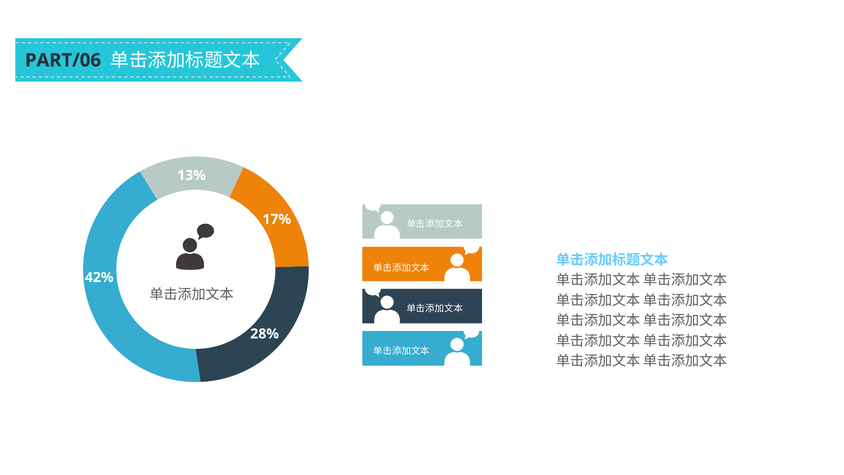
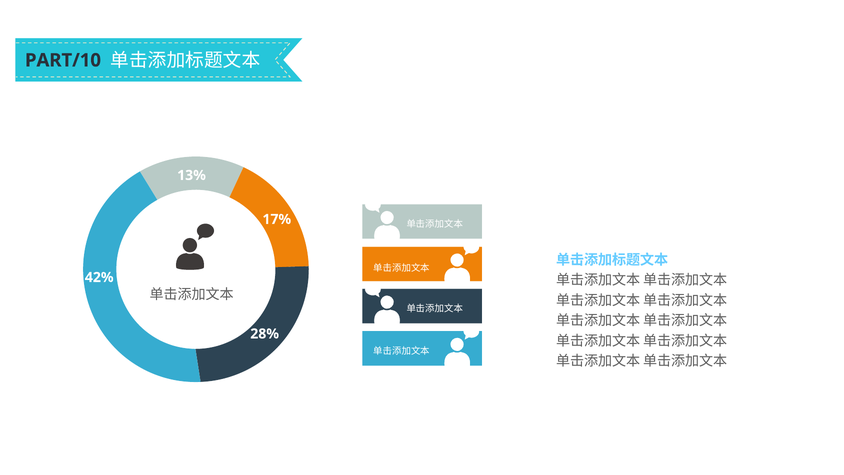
PART/06: PART/06 -> PART/10
